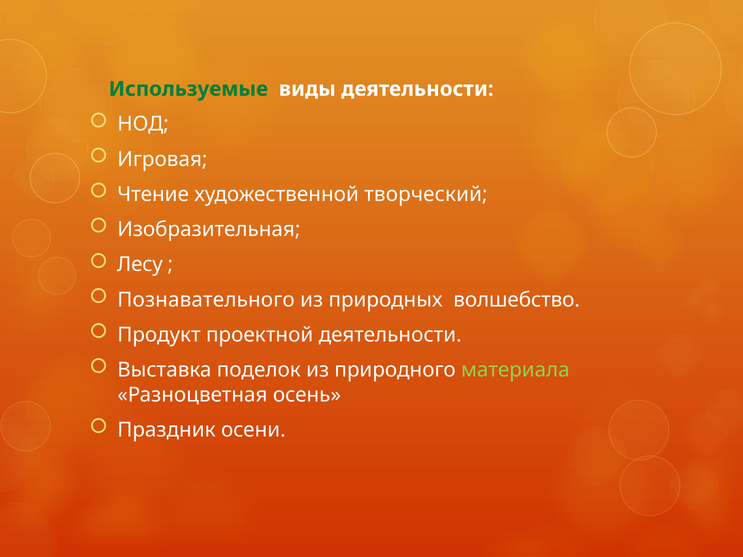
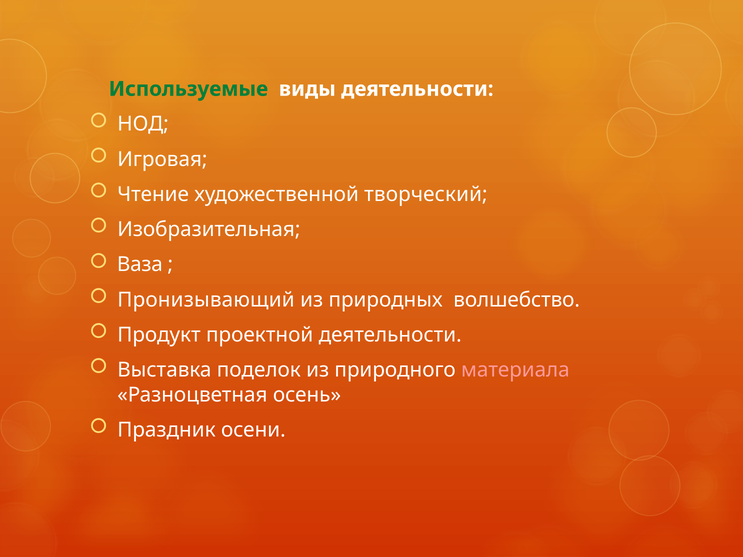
Лесу: Лесу -> Ваза
Познавательного: Познавательного -> Пронизывающий
материала colour: light green -> pink
